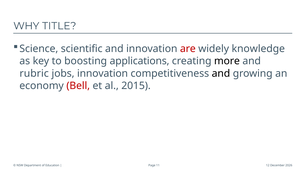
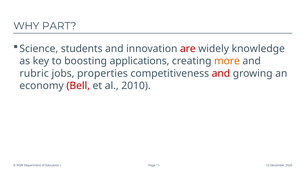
TITLE: TITLE -> PART
scientific: scientific -> students
more colour: black -> orange
jobs innovation: innovation -> properties
and at (221, 73) colour: black -> red
2015: 2015 -> 2010
